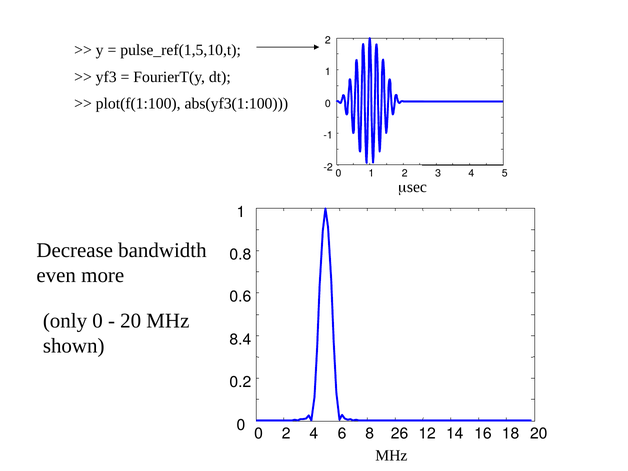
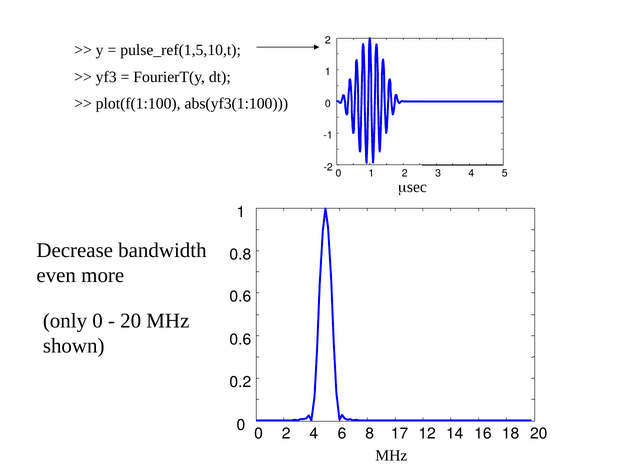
8.4 at (240, 340): 8.4 -> 0.6
26: 26 -> 17
